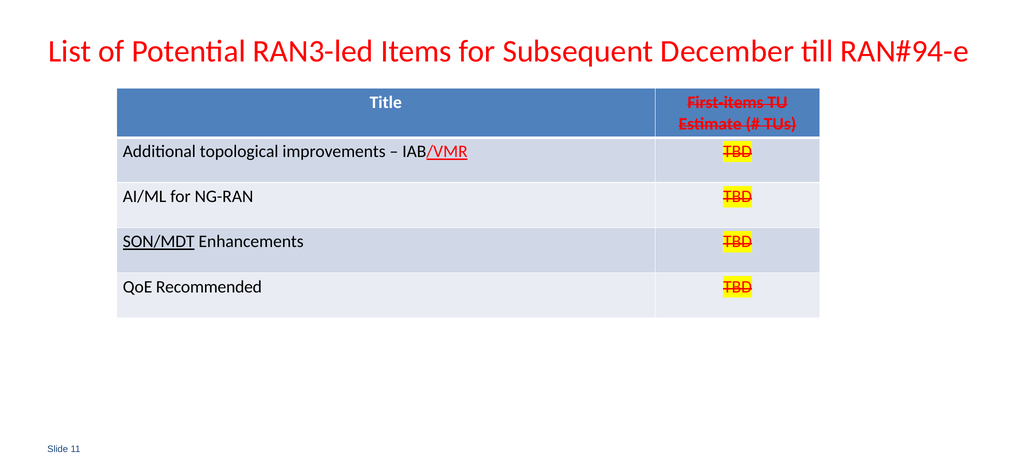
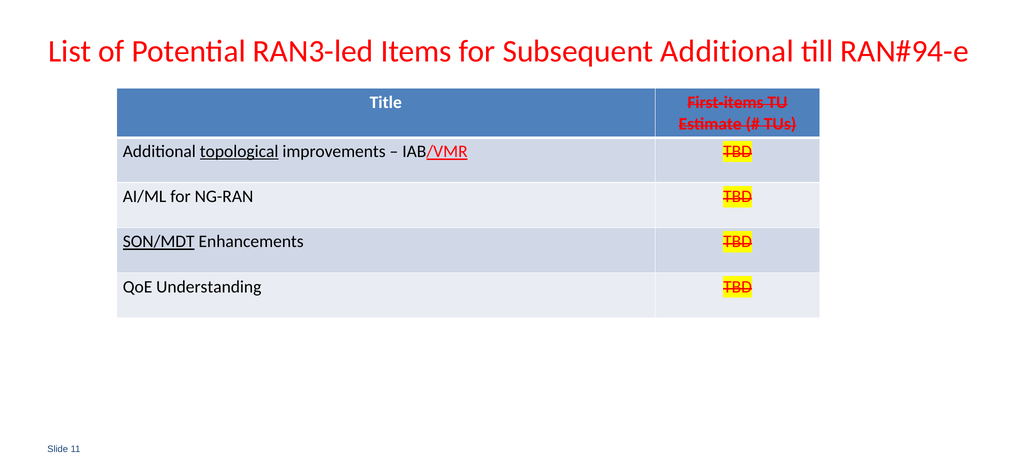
Subsequent December: December -> Additional
topological underline: none -> present
Recommended: Recommended -> Understanding
